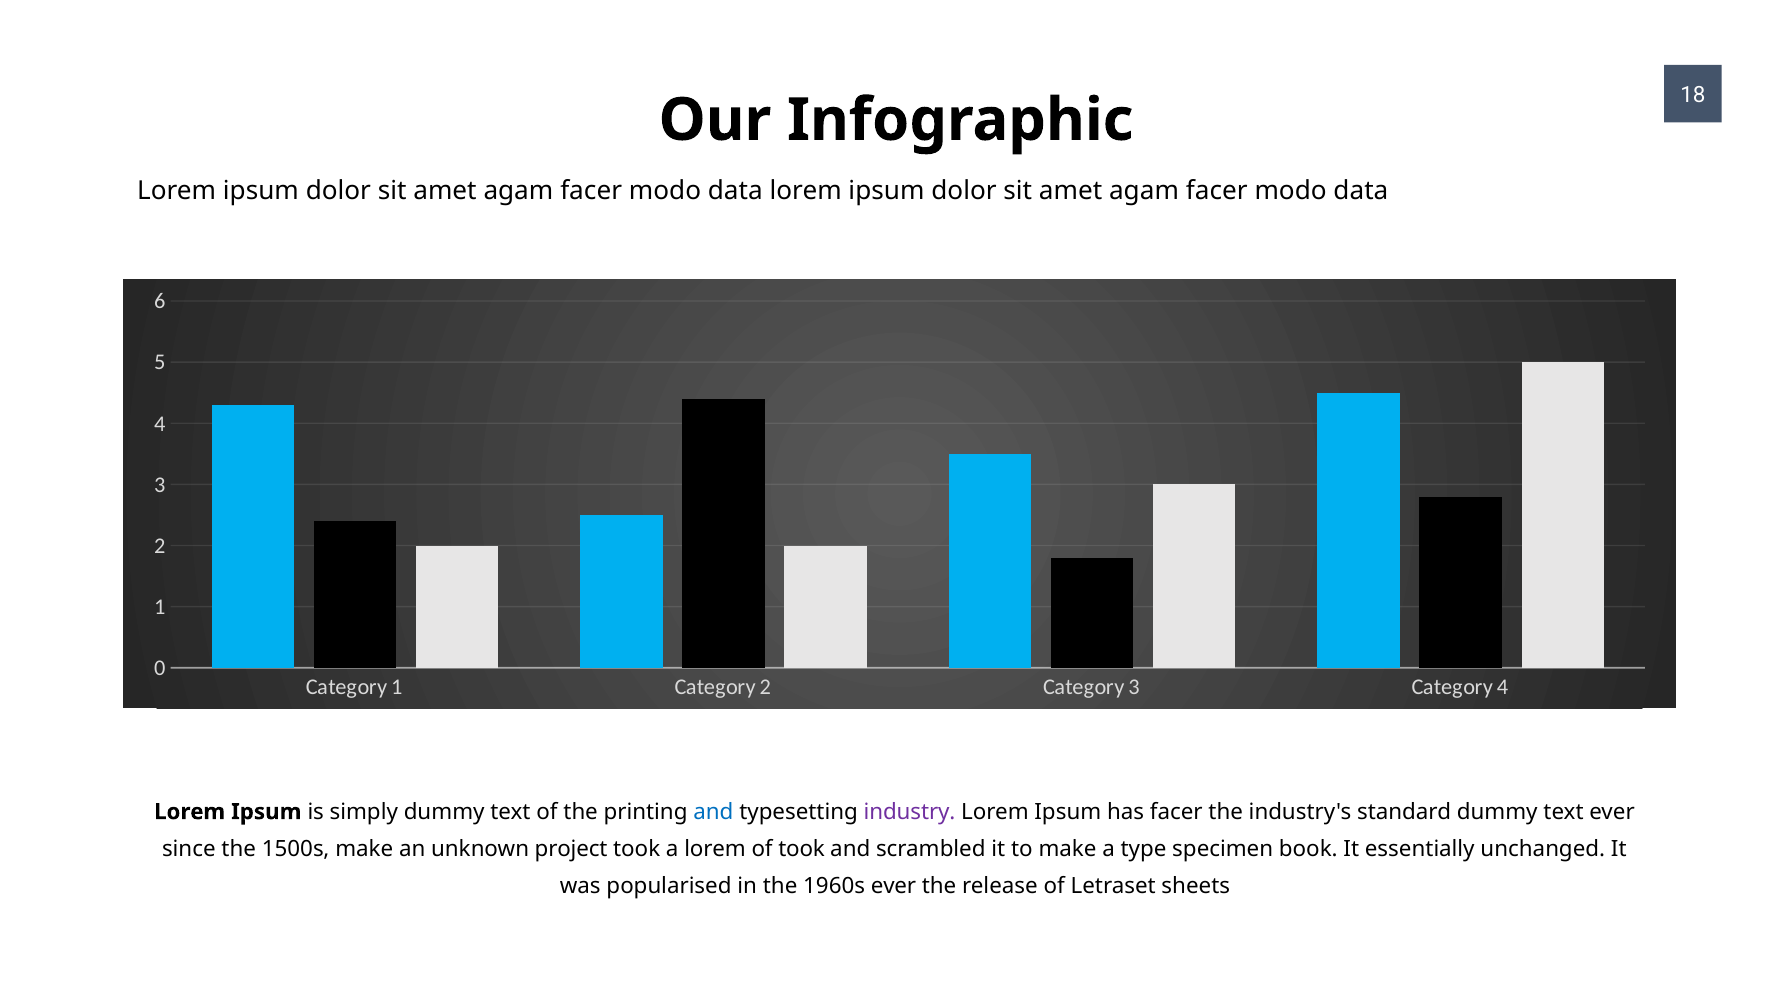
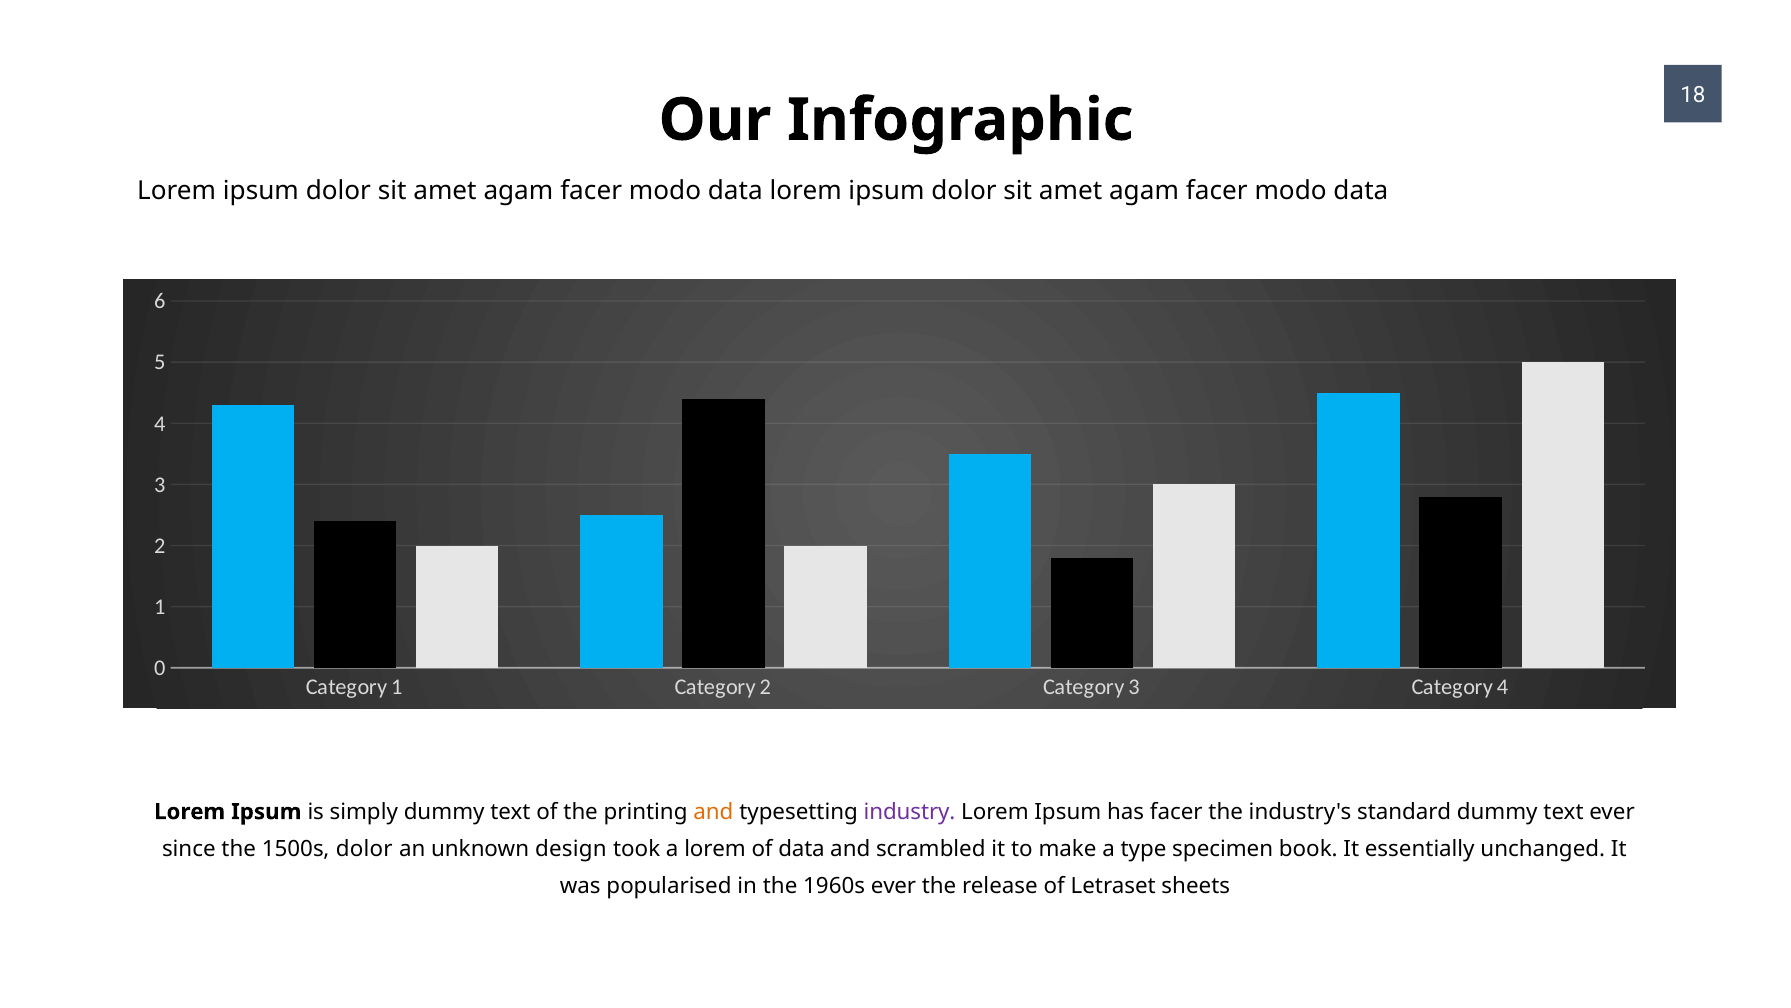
and at (713, 811) colour: blue -> orange
1500s make: make -> dolor
project: project -> design
of took: took -> data
